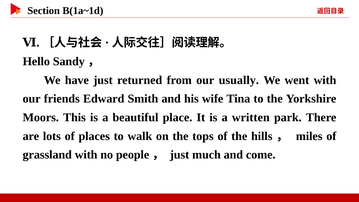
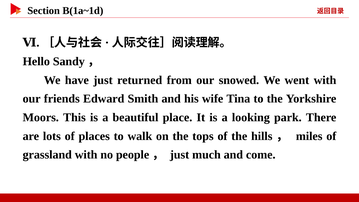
usually: usually -> snowed
written: written -> looking
